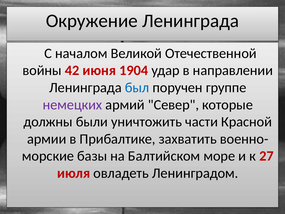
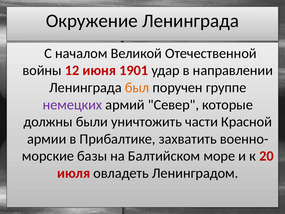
42: 42 -> 12
1904: 1904 -> 1901
был colour: blue -> orange
27: 27 -> 20
